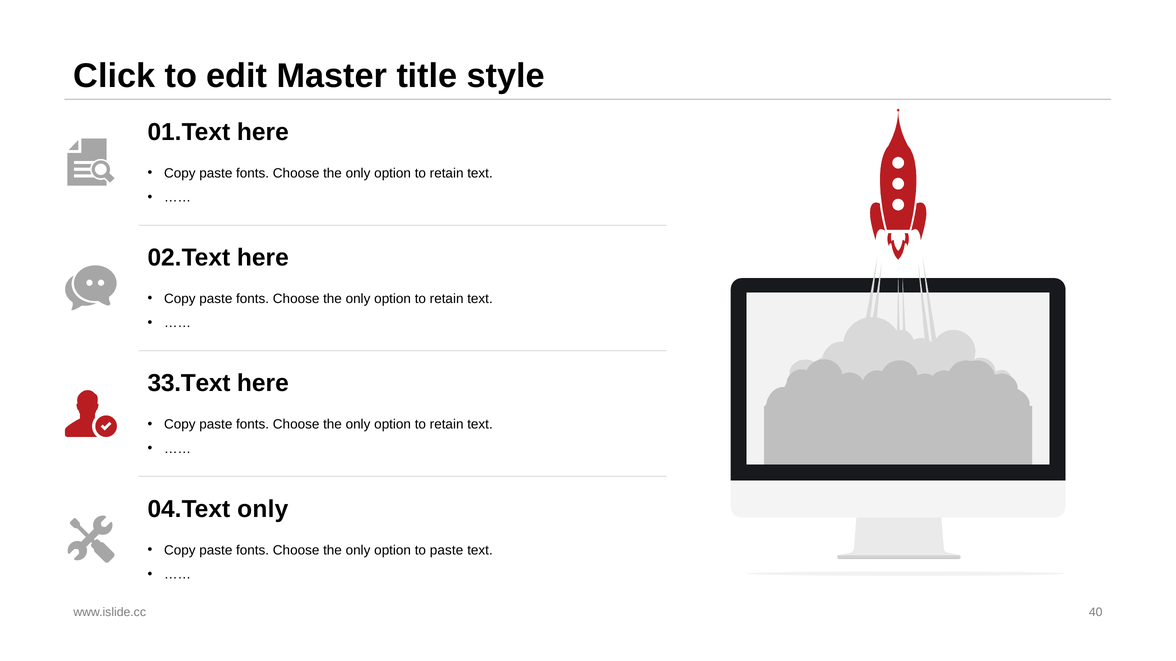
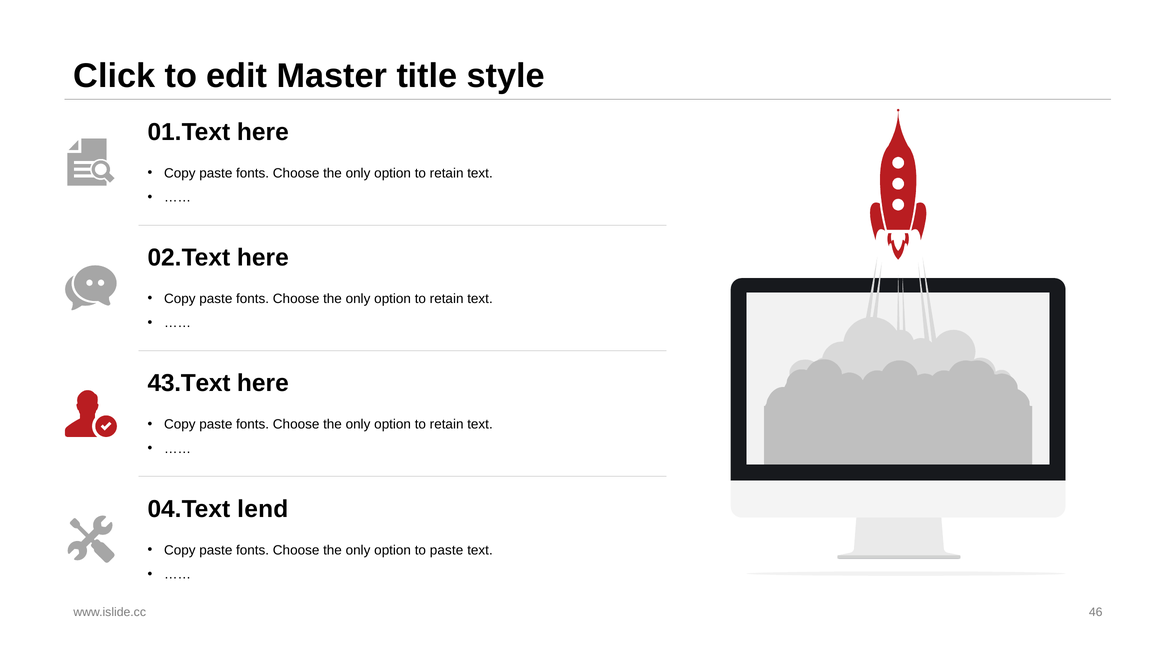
33.Text: 33.Text -> 43.Text
04.Text only: only -> lend
40: 40 -> 46
